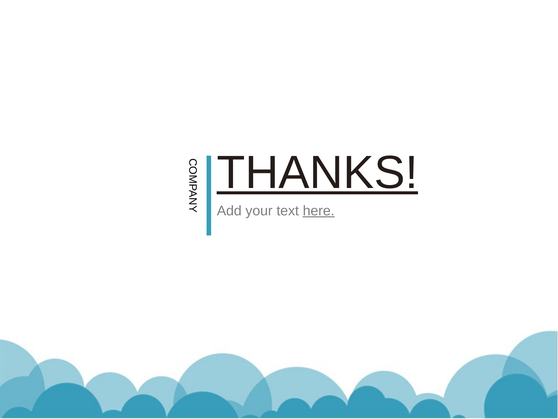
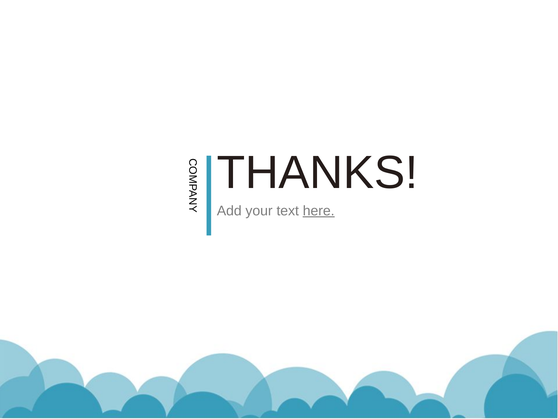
THANKS underline: present -> none
